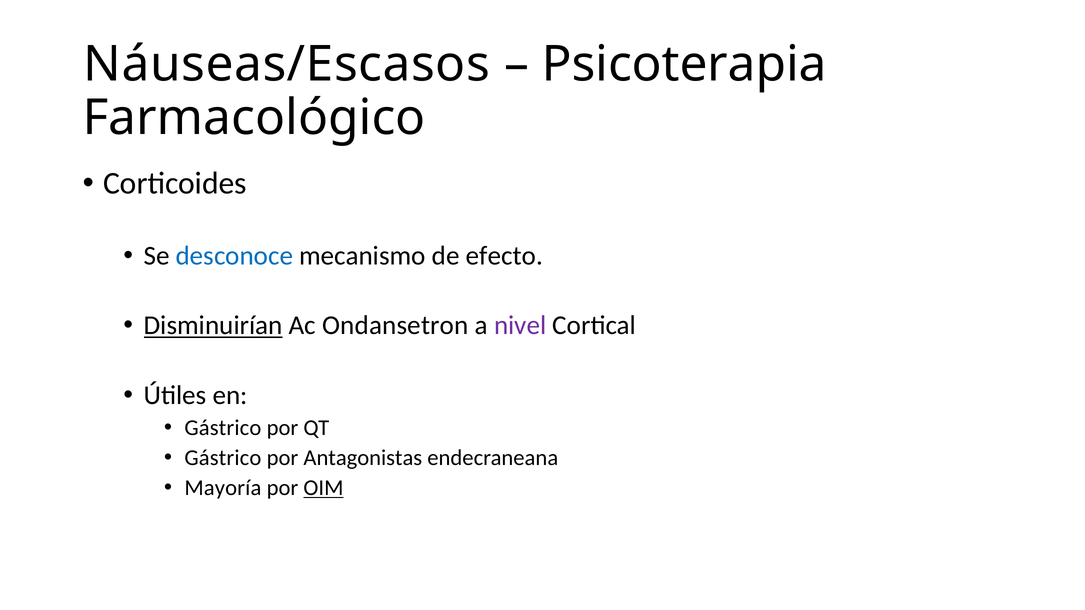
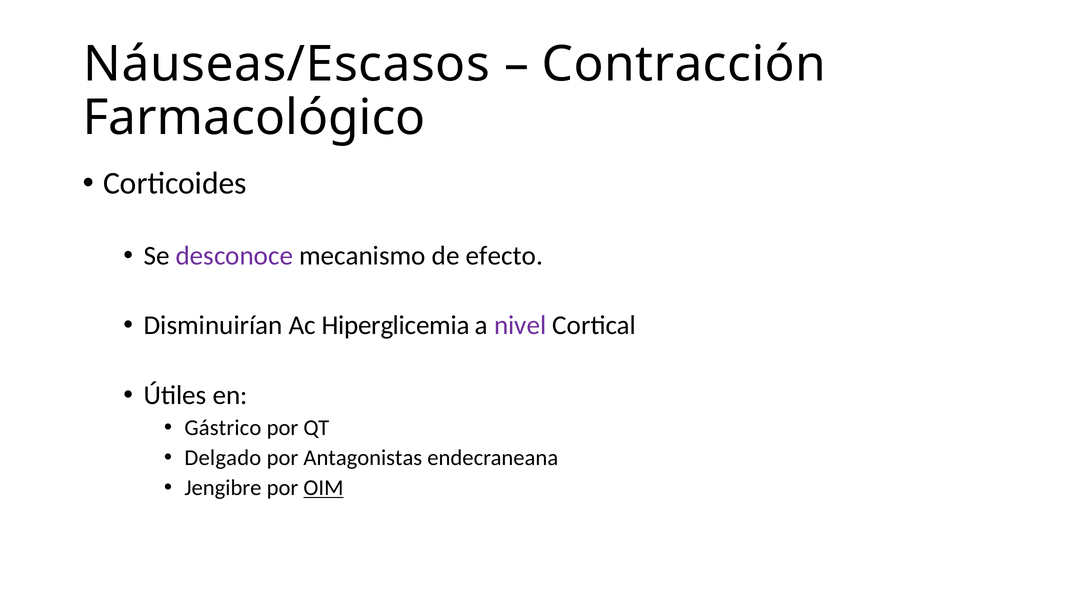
Psicoterapia: Psicoterapia -> Contracción
desconoce colour: blue -> purple
Disminuirían underline: present -> none
Ondansetron: Ondansetron -> Hiperglicemia
Gástrico at (223, 458): Gástrico -> Delgado
Mayoría: Mayoría -> Jengibre
